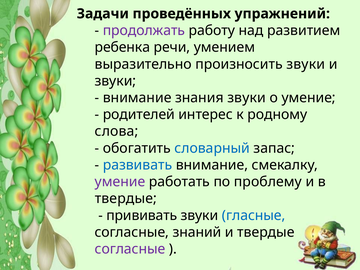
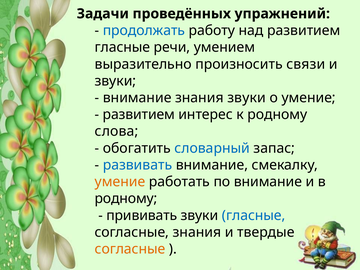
продолжать colour: purple -> blue
ребенка at (122, 47): ребенка -> гласные
произносить звуки: звуки -> связи
родителей at (139, 115): родителей -> развитием
умение at (120, 182) colour: purple -> orange
по проблему: проблему -> внимание
твердые at (126, 199): твердые -> родному
согласные знаний: знаний -> знания
согласные at (130, 249) colour: purple -> orange
